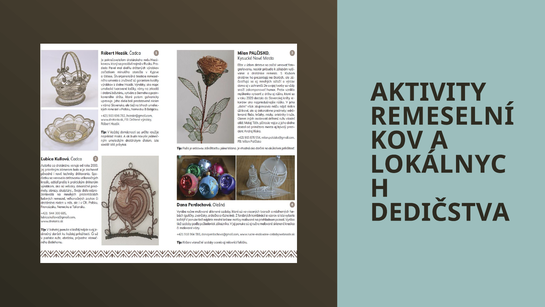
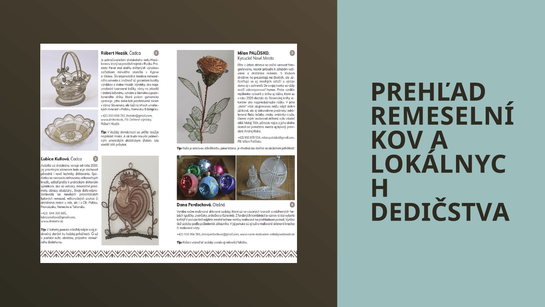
AKTIVITY: AKTIVITY -> PREHĽAD
